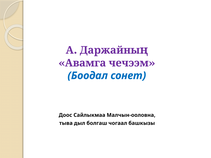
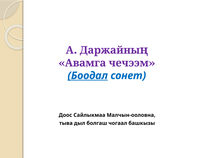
Боодал underline: none -> present
